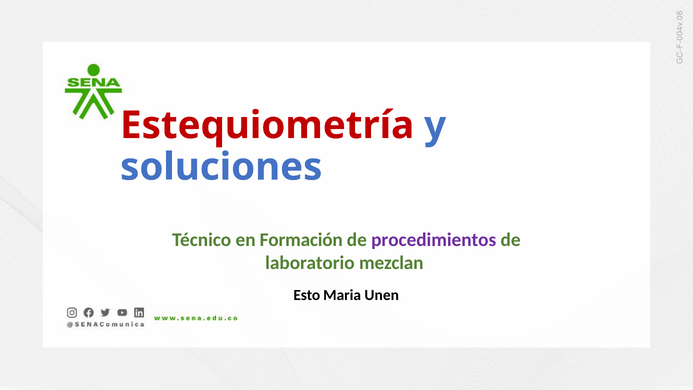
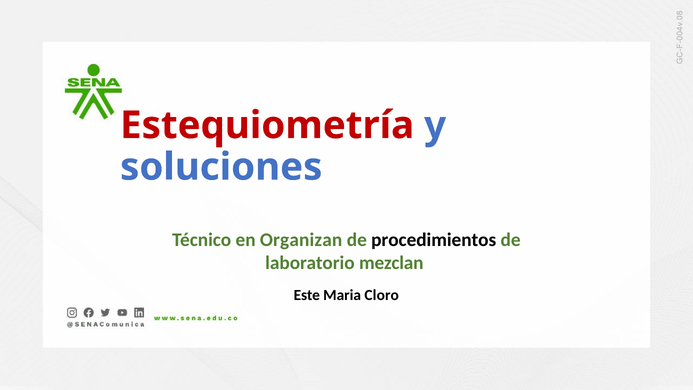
Formación: Formación -> Organizan
procedimientos colour: purple -> black
Esto: Esto -> Este
Unen: Unen -> Cloro
